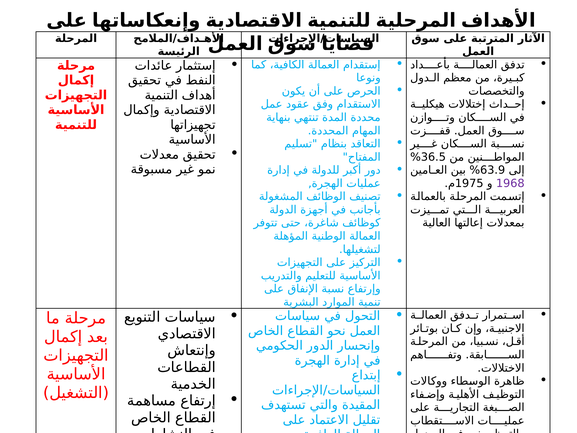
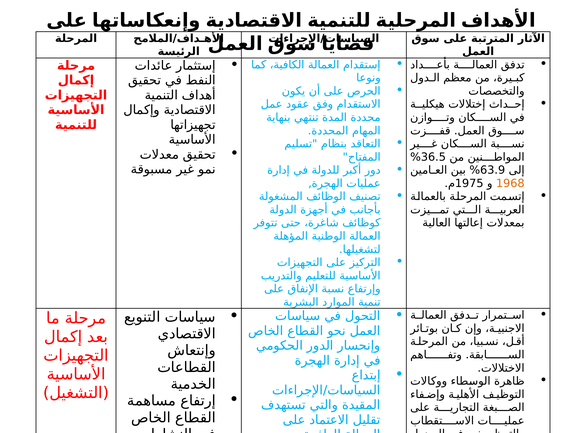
1968 colour: purple -> orange
